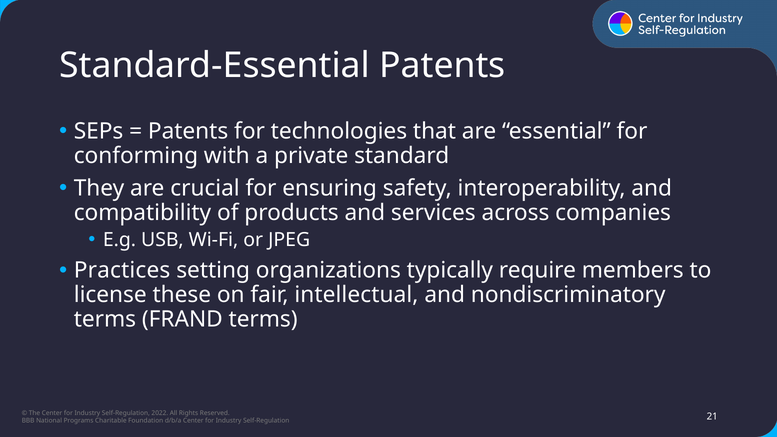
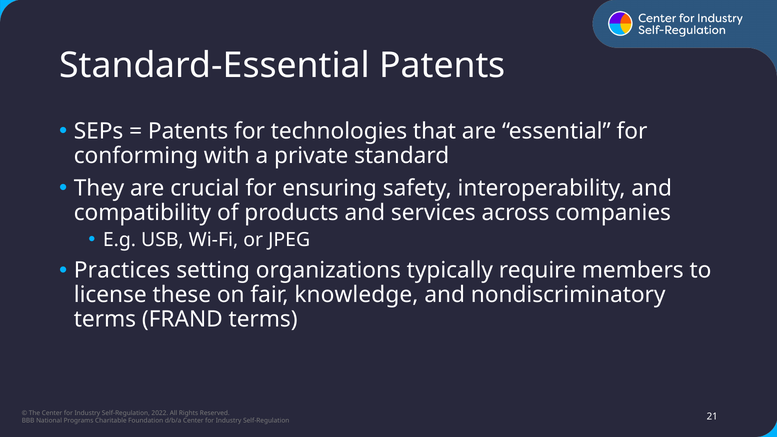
intellectual: intellectual -> knowledge
